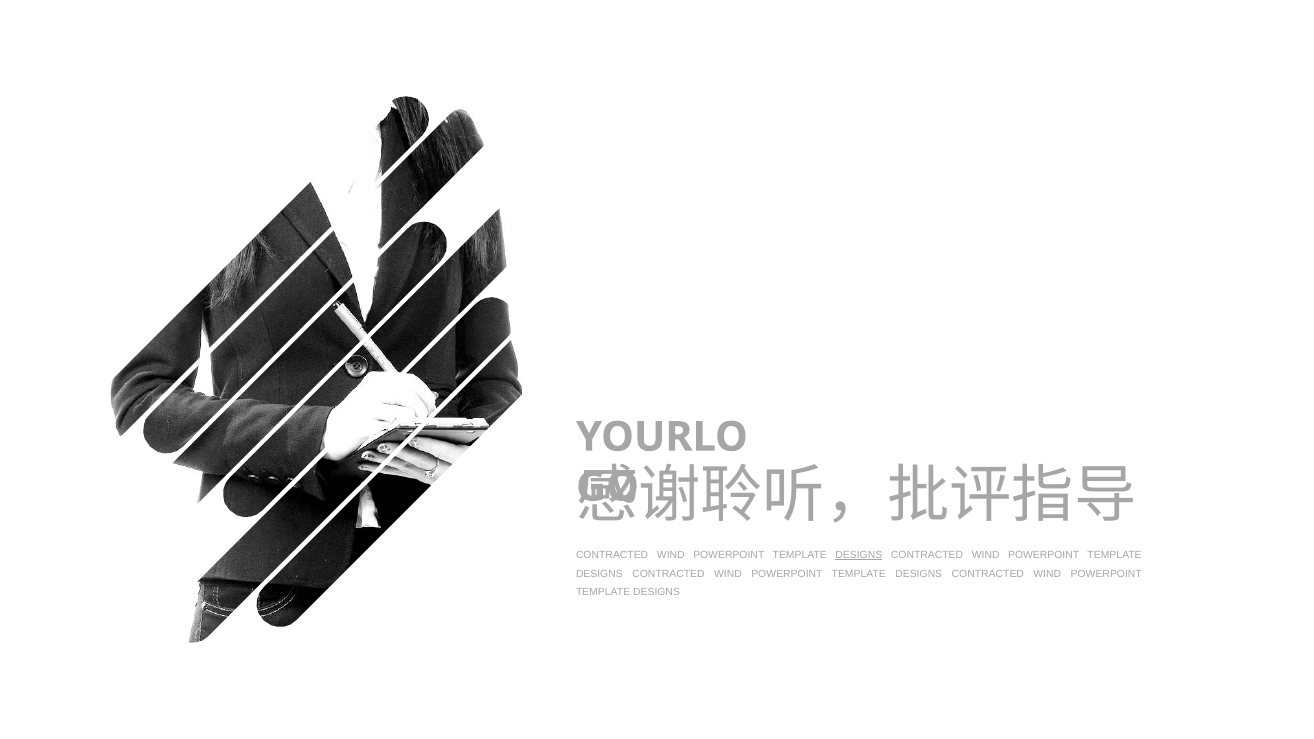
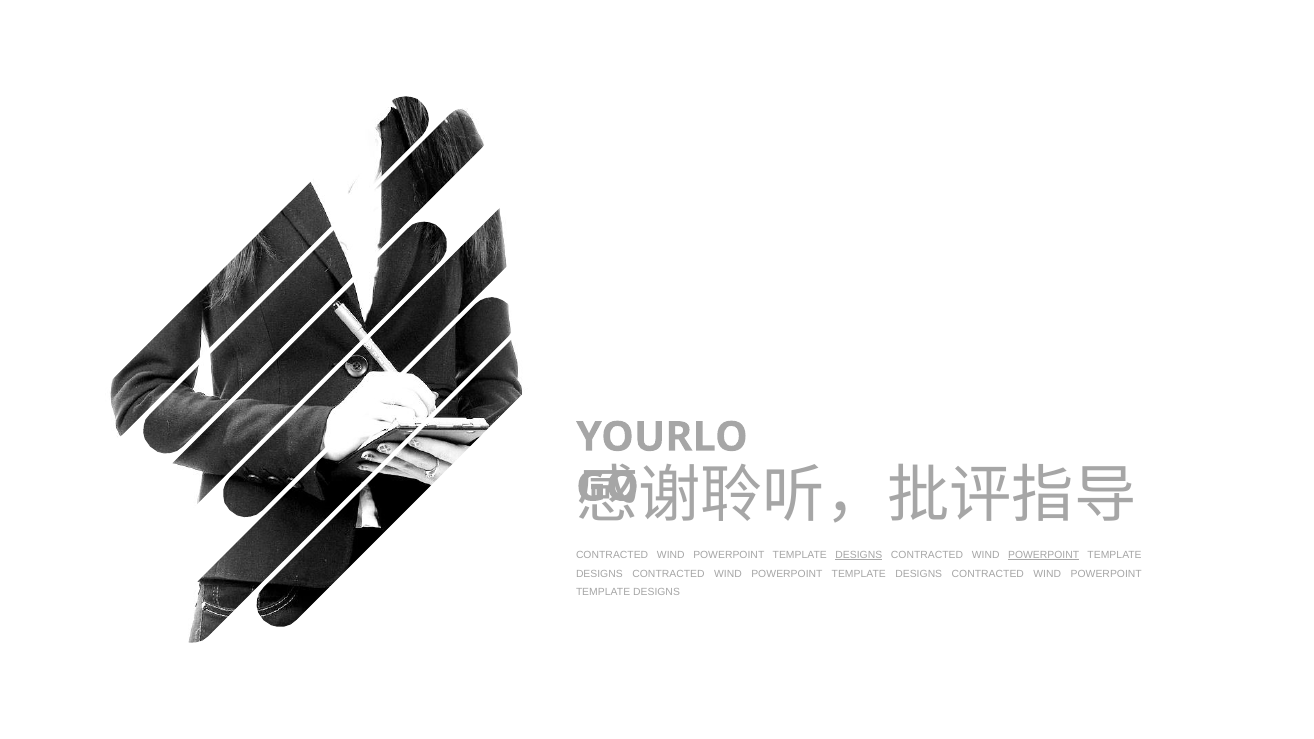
POWERPOINT at (1044, 555) underline: none -> present
